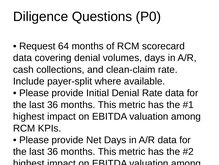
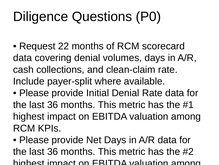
64: 64 -> 22
